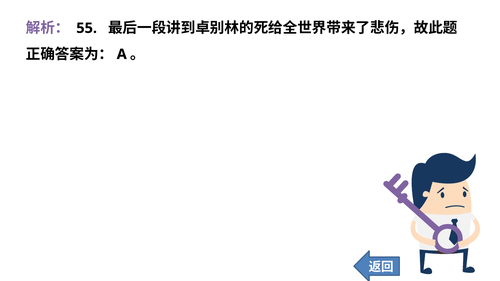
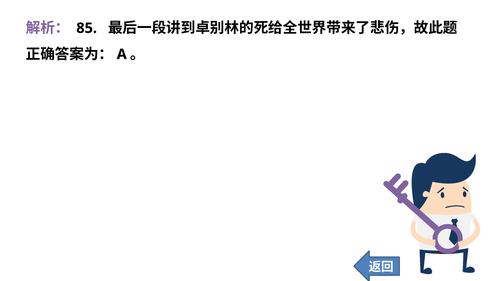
55: 55 -> 85
